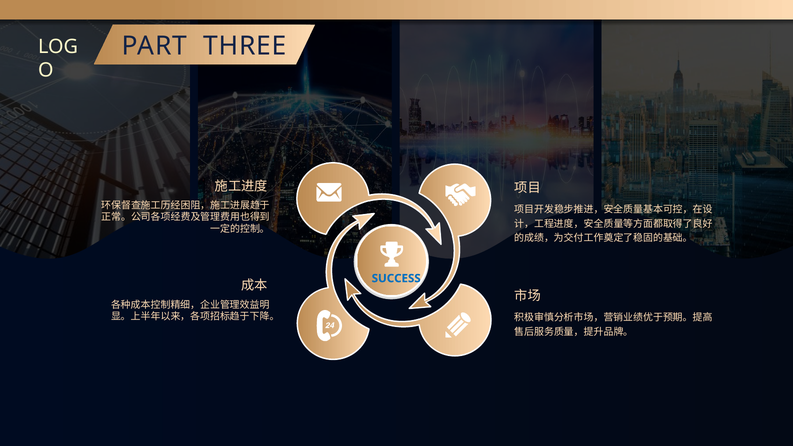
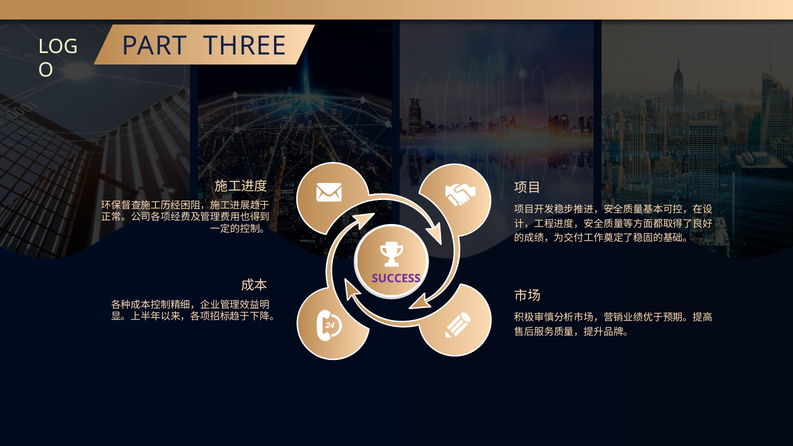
SUCCESS colour: blue -> purple
